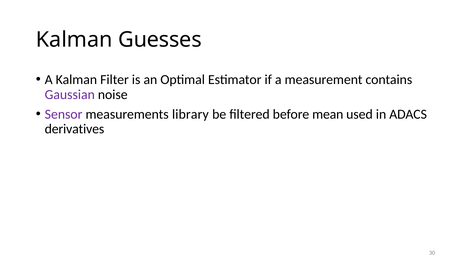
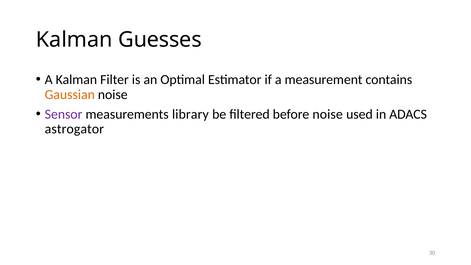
Gaussian colour: purple -> orange
before mean: mean -> noise
derivatives: derivatives -> astrogator
